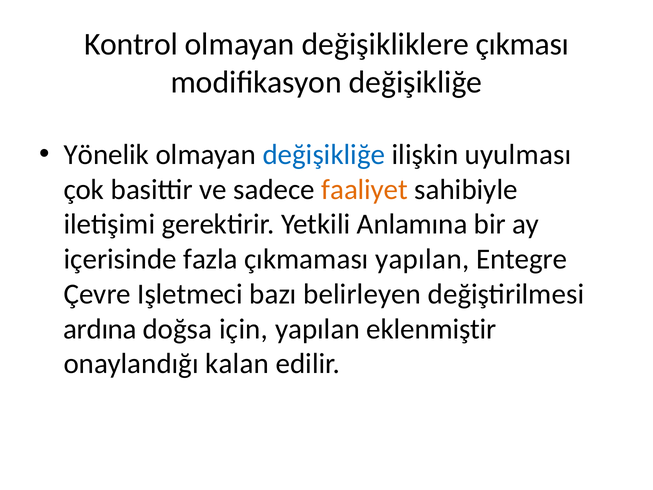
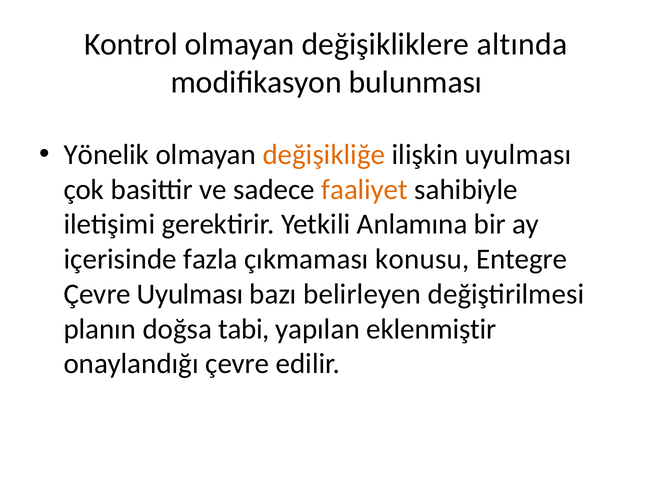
çıkması: çıkması -> altında
modifikasyon değişikliğe: değişikliğe -> bulunması
değişikliğe at (324, 154) colour: blue -> orange
çıkmaması yapılan: yapılan -> konusu
Çevre Işletmeci: Işletmeci -> Uyulması
ardına: ardına -> planın
için: için -> tabi
onaylandığı kalan: kalan -> çevre
